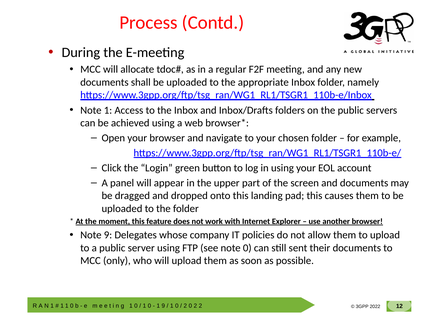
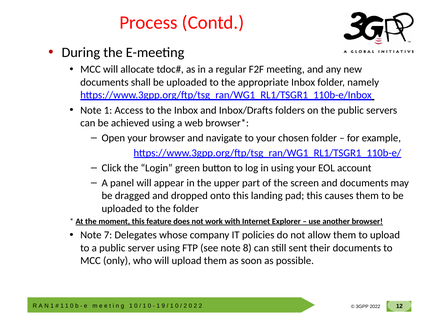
Note 9: 9 -> 7
note 0: 0 -> 8
